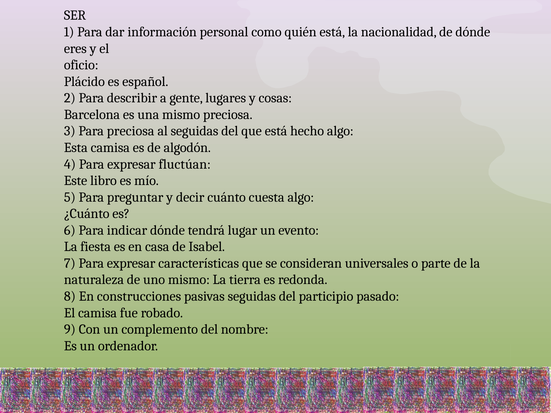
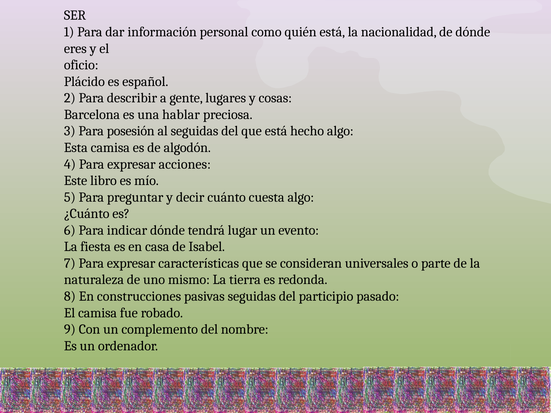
una mismo: mismo -> hablar
Para preciosa: preciosa -> posesión
fluctúan: fluctúan -> acciones
